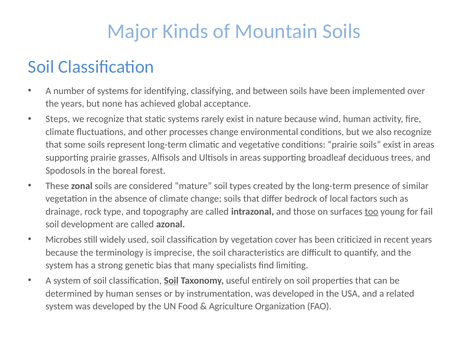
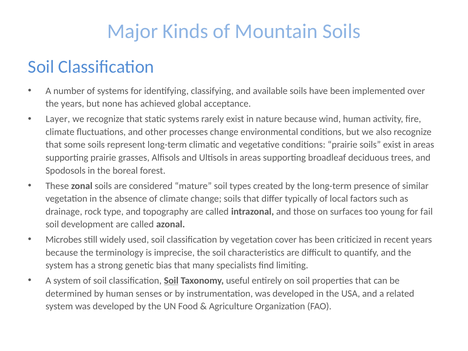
between: between -> available
Steps: Steps -> Layer
bedrock: bedrock -> typically
too underline: present -> none
